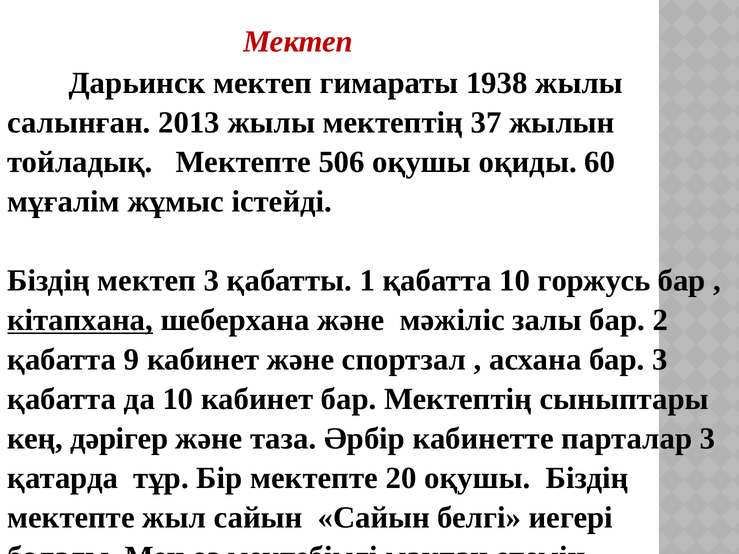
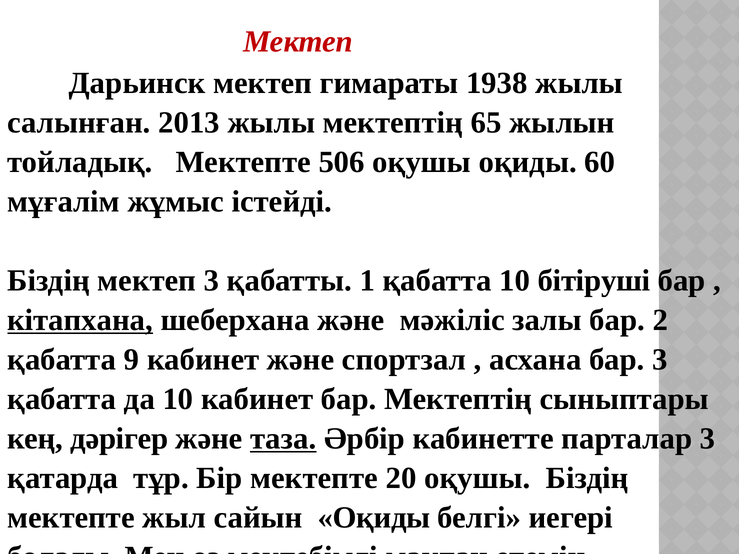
37: 37 -> 65
горжусь: горжусь -> бітіруші
таза underline: none -> present
сайын Сайын: Сайын -> Оқиды
